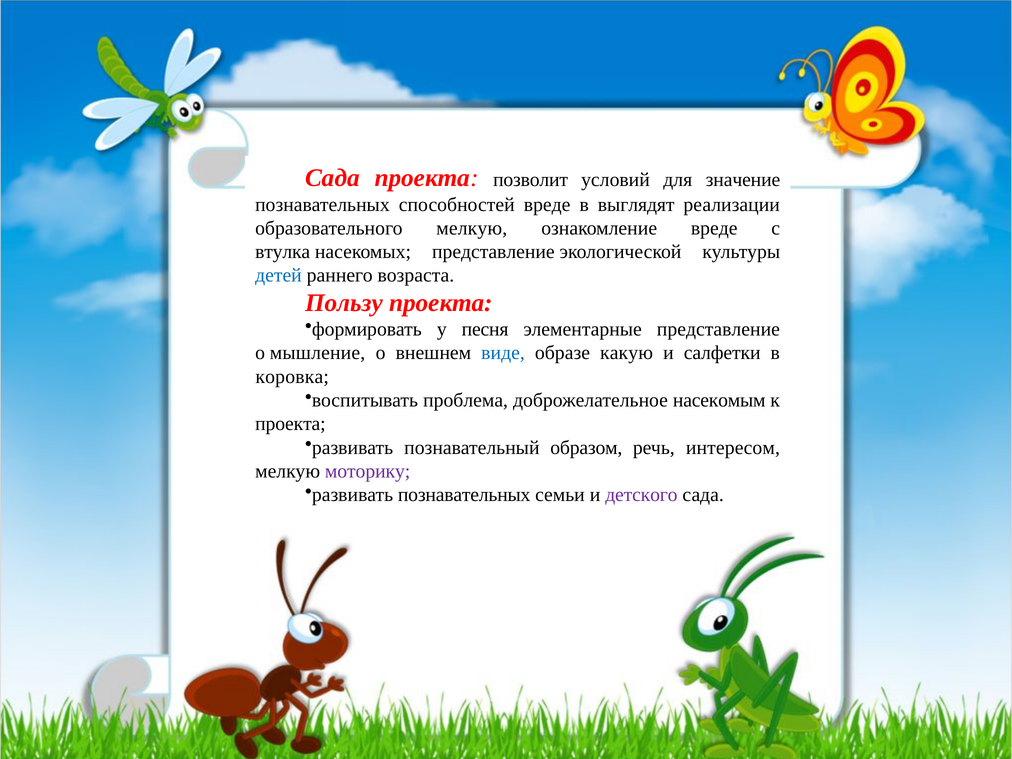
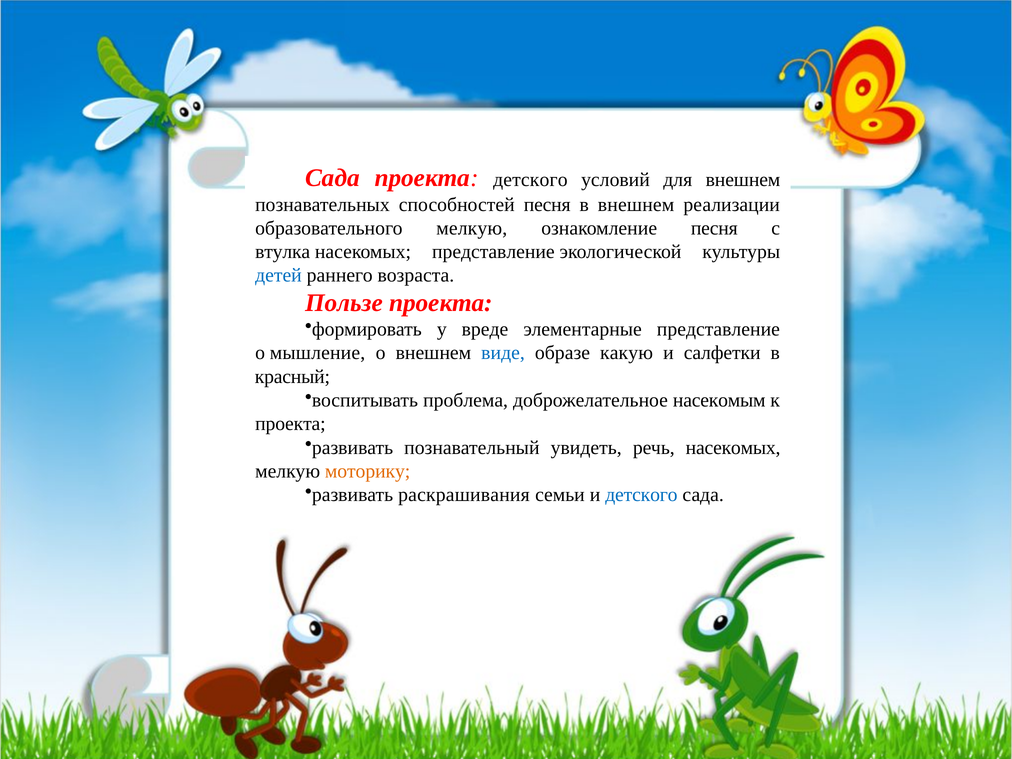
проекта позволит: позволит -> детского
для значение: значение -> внешнем
способностей вреде: вреде -> песня
в выглядят: выглядят -> внешнем
ознакомление вреде: вреде -> песня
Пользу: Пользу -> Пользе
песня: песня -> вреде
коровка: коровка -> красный
образом: образом -> увидеть
речь интересом: интересом -> насекомых
моторику colour: purple -> orange
развивать познавательных: познавательных -> раскрашивания
детского at (641, 495) colour: purple -> blue
